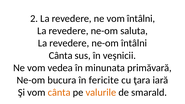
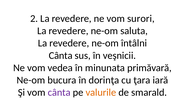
vom întâlni: întâlni -> surori
fericite: fericite -> dorinţa
cânta at (59, 93) colour: orange -> purple
